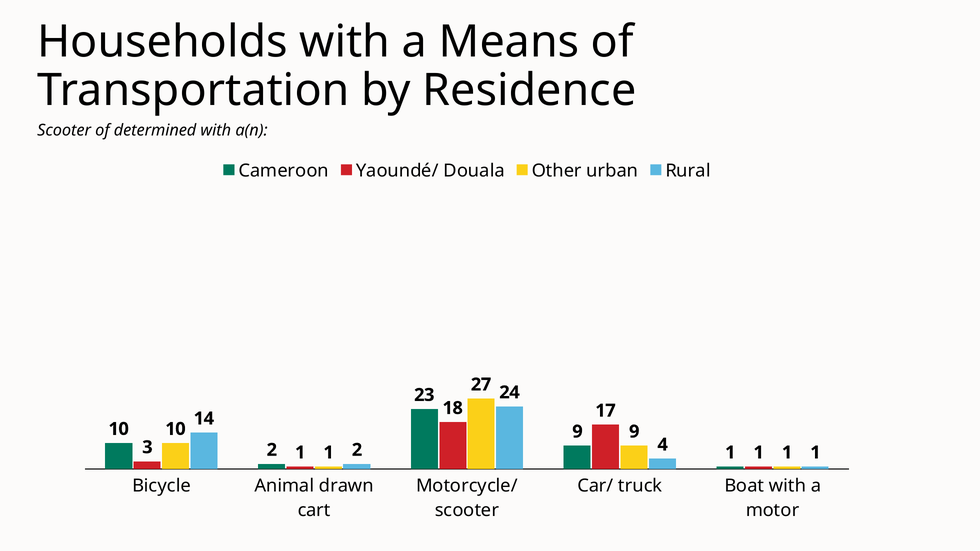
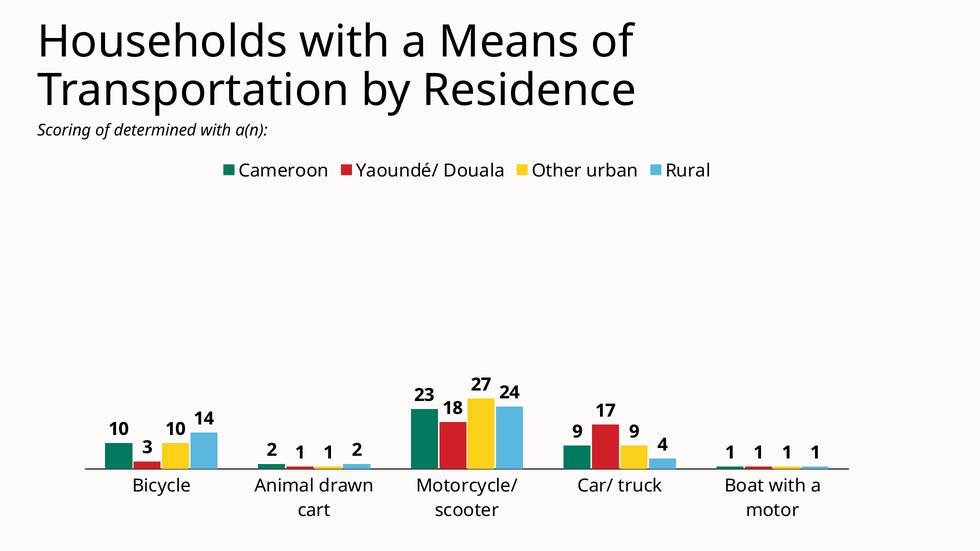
Scooter at (64, 131): Scooter -> Scoring
